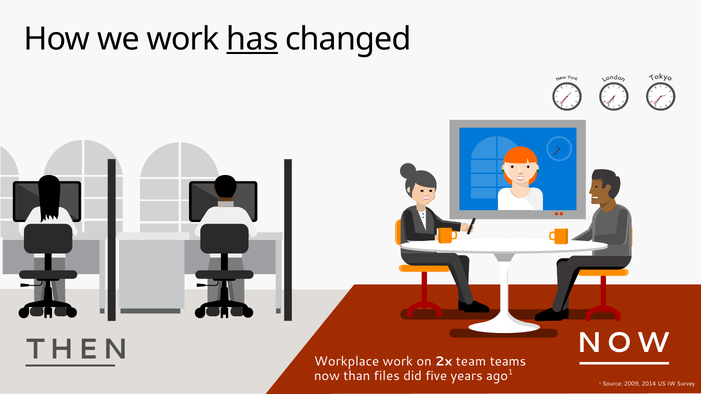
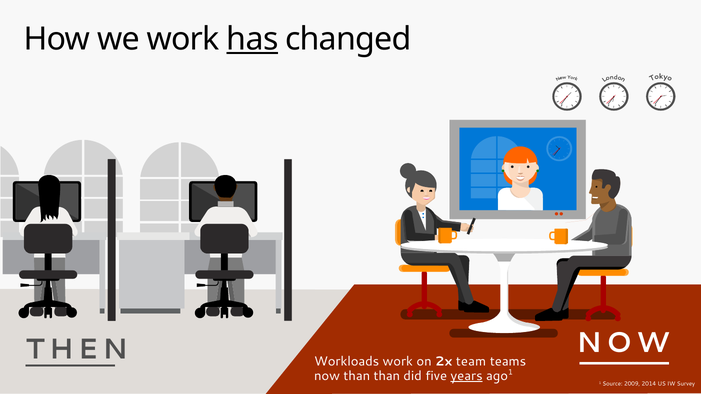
Workplace: Workplace -> Workloads
than files: files -> than
years underline: none -> present
